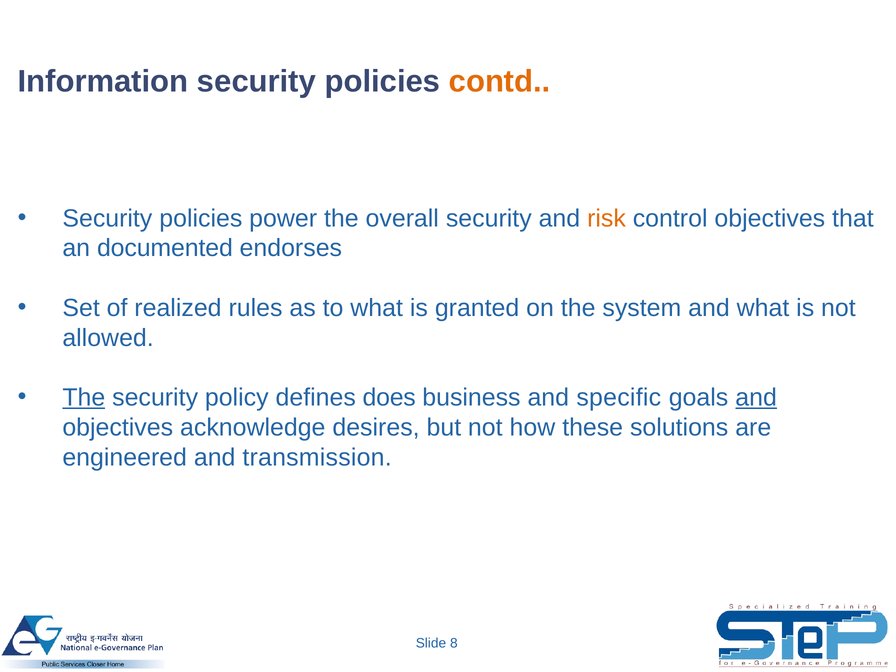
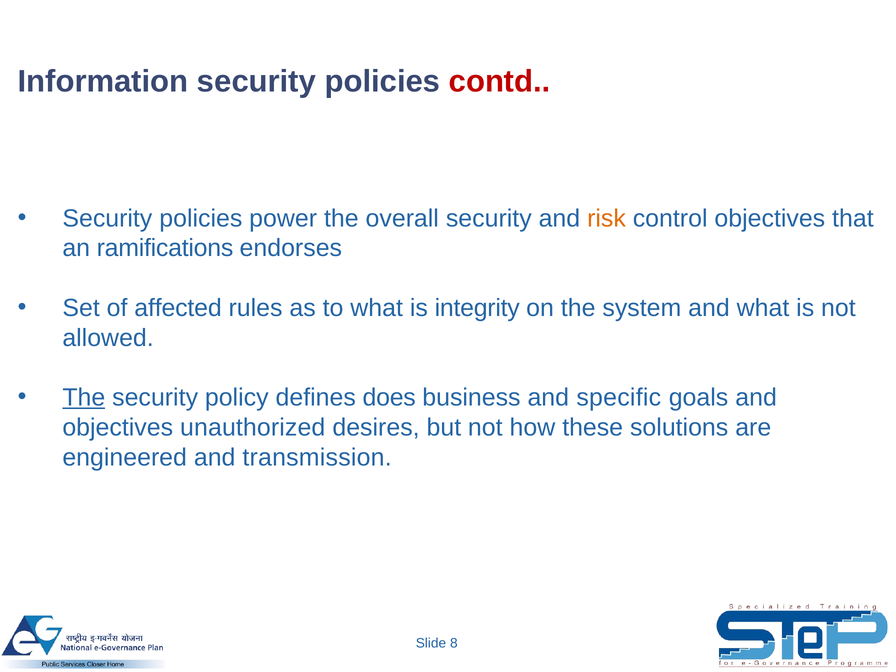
contd colour: orange -> red
documented: documented -> ramifications
realized: realized -> affected
granted: granted -> integrity
and at (756, 398) underline: present -> none
acknowledge: acknowledge -> unauthorized
